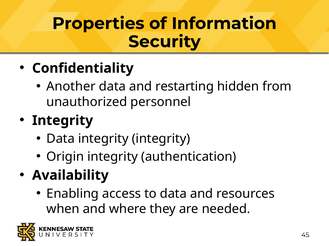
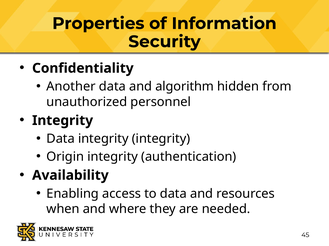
restarting: restarting -> algorithm
